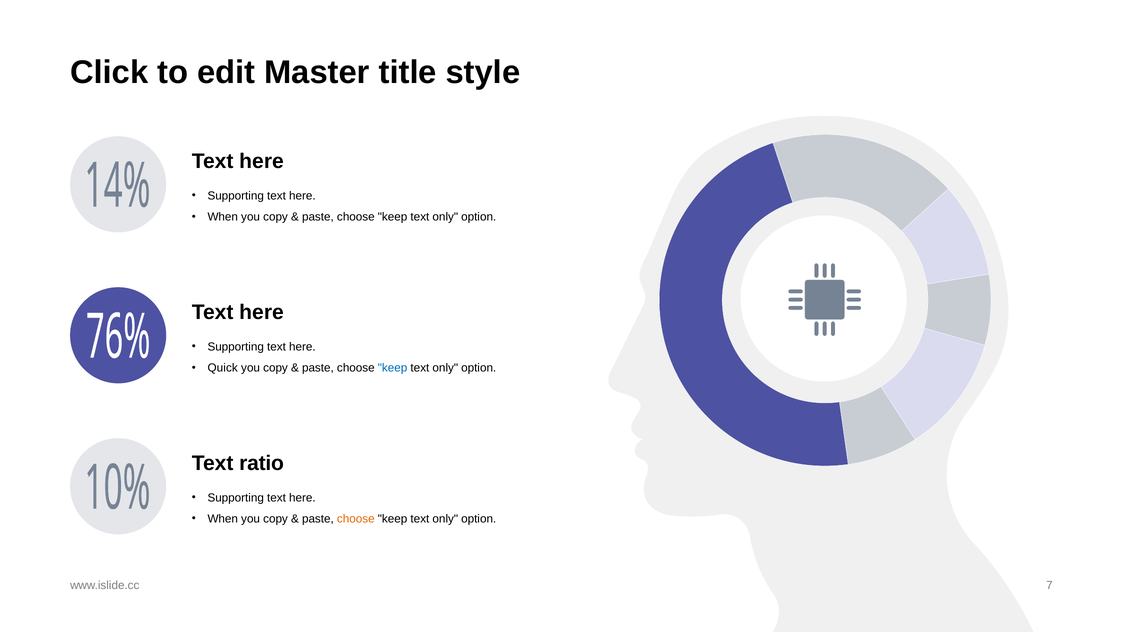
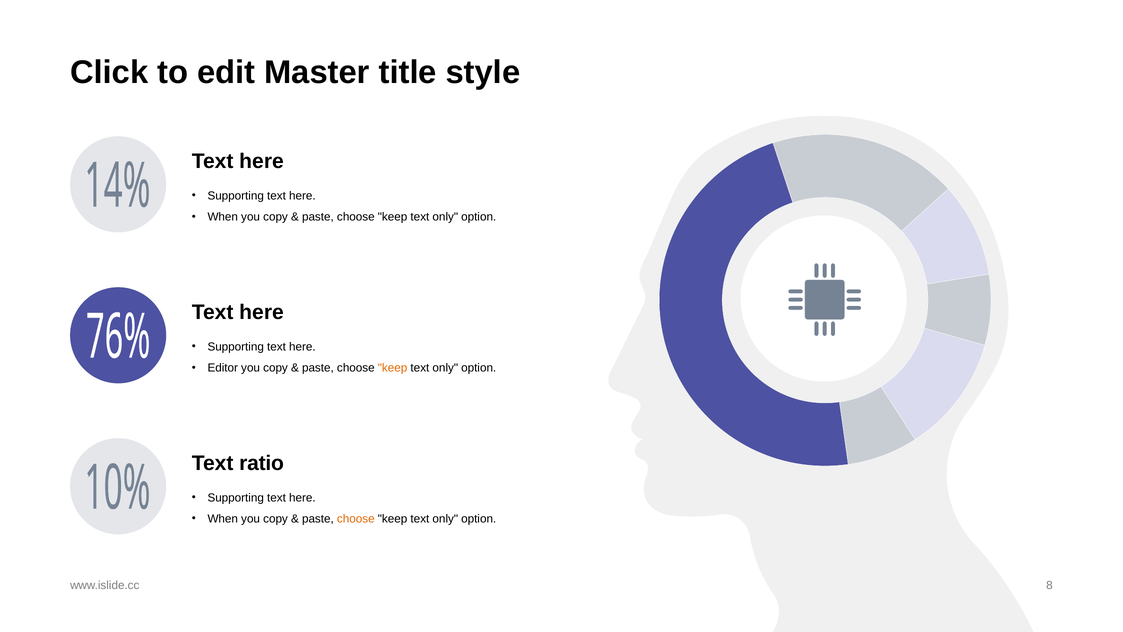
Quick: Quick -> Editor
keep at (393, 368) colour: blue -> orange
7: 7 -> 8
